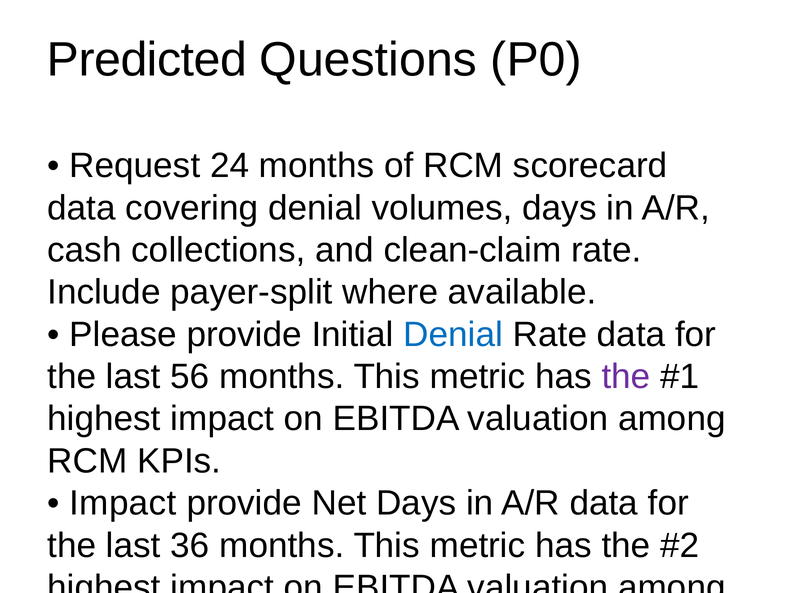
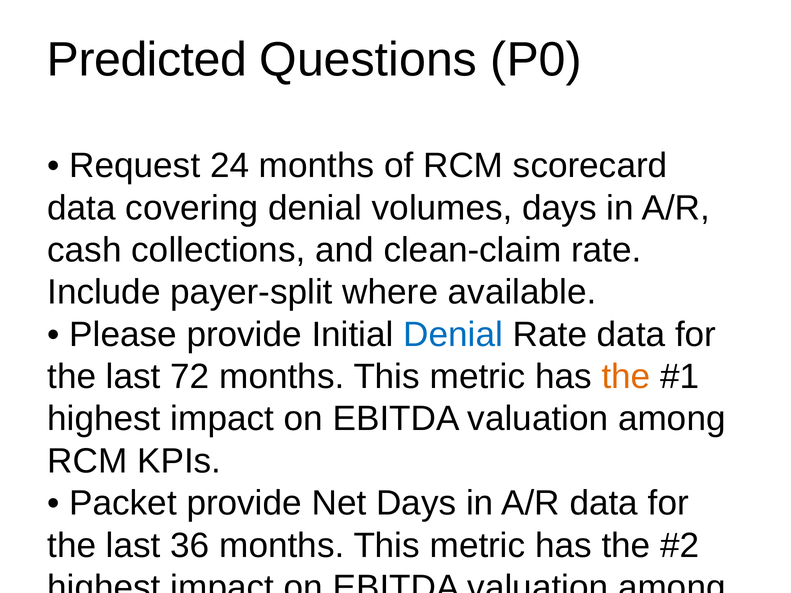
56: 56 -> 72
the at (626, 377) colour: purple -> orange
Impact at (123, 503): Impact -> Packet
